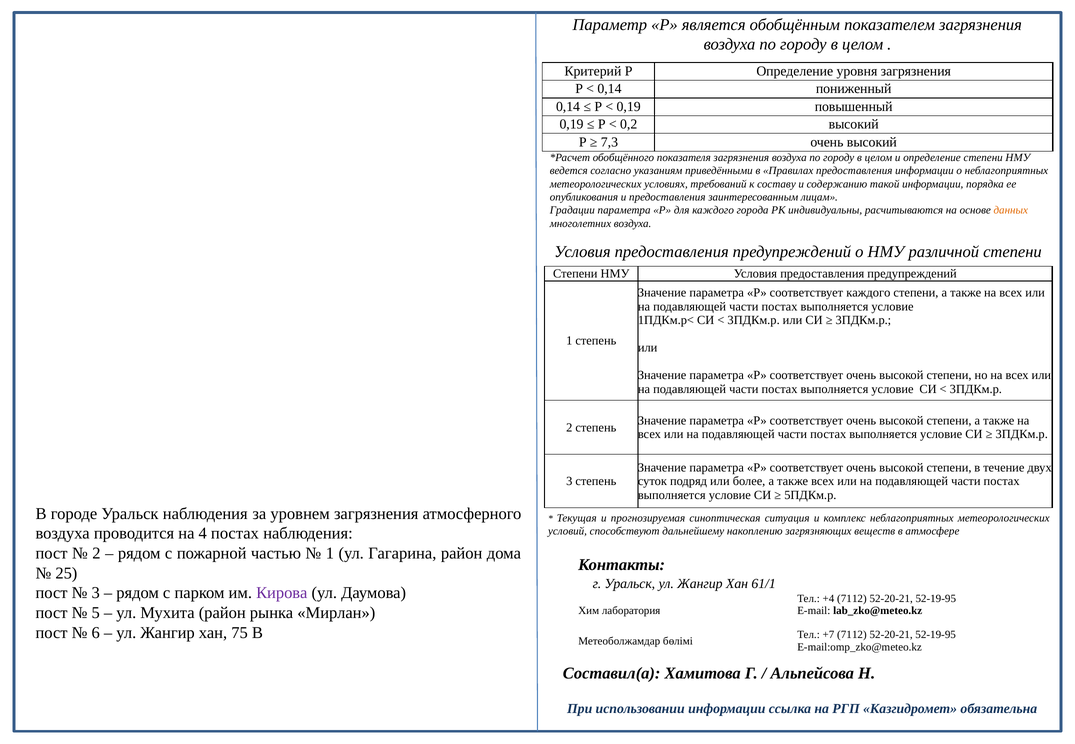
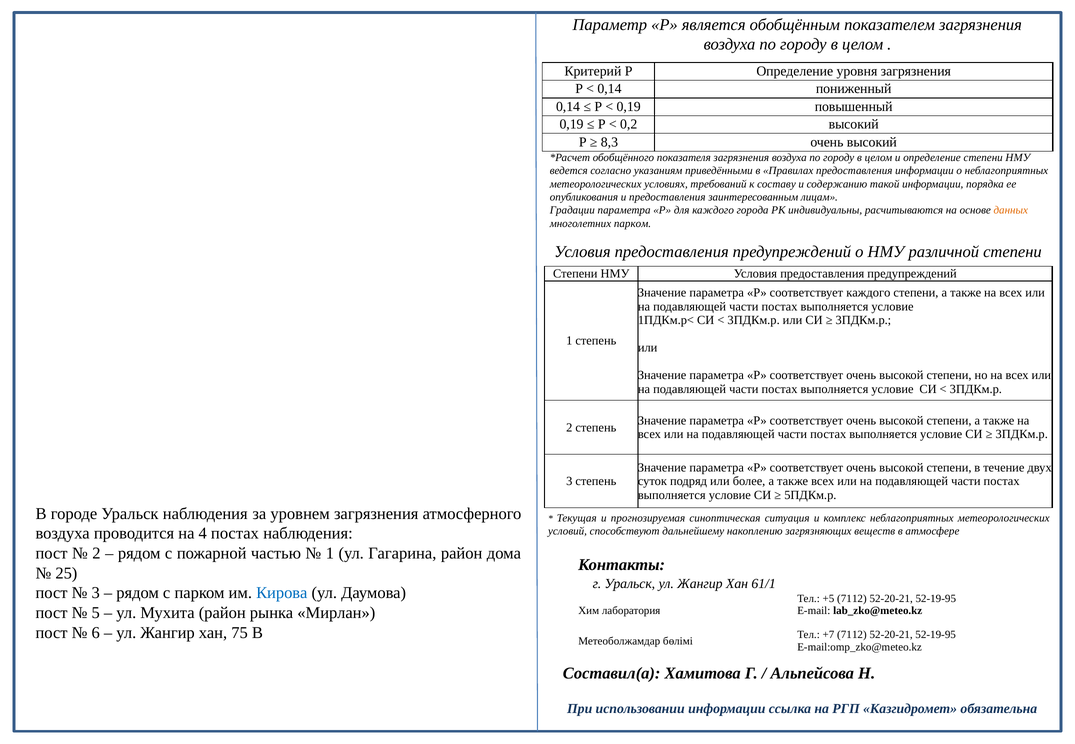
7,3: 7,3 -> 8,3
многолетних воздуха: воздуха -> парком
Кирова colour: purple -> blue
+4: +4 -> +5
